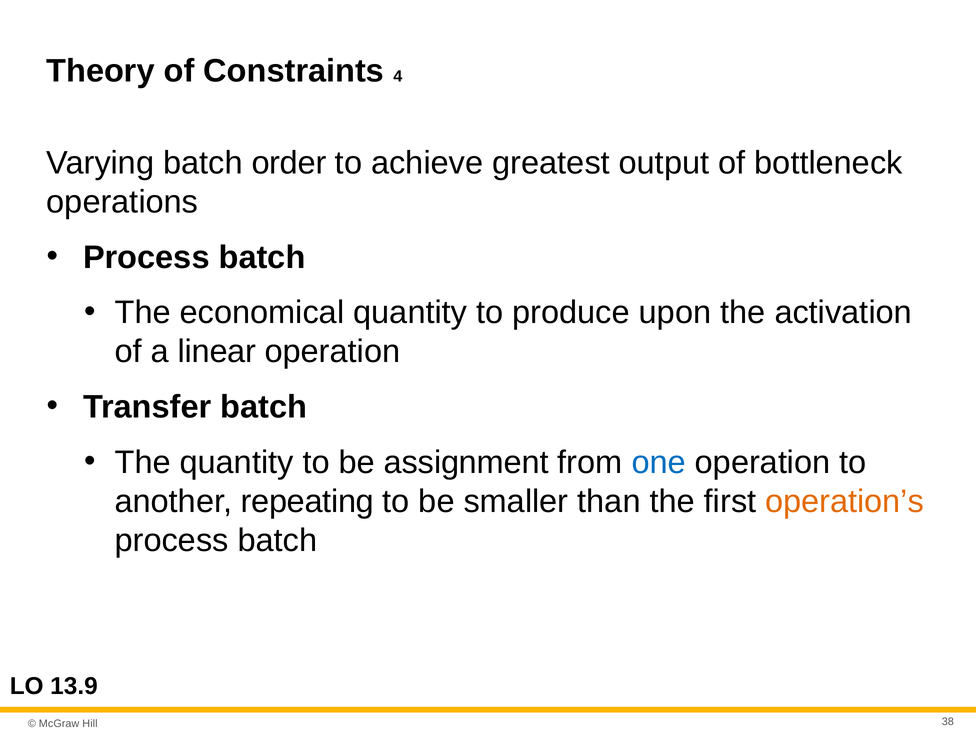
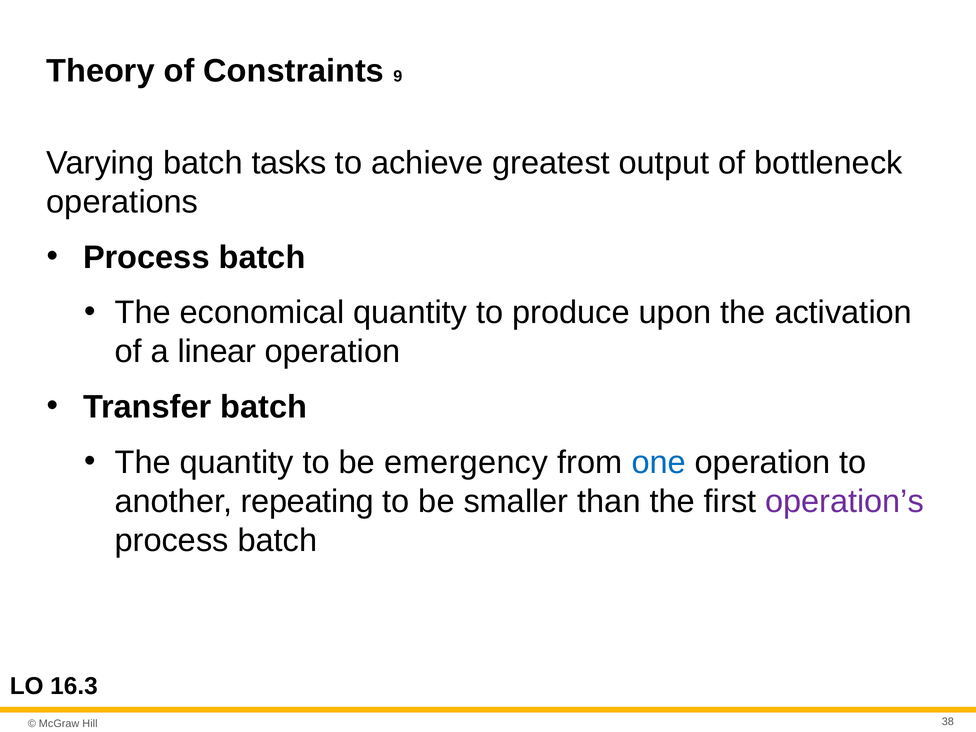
4: 4 -> 9
order: order -> tasks
assignment: assignment -> emergency
operation’s colour: orange -> purple
13.9: 13.9 -> 16.3
